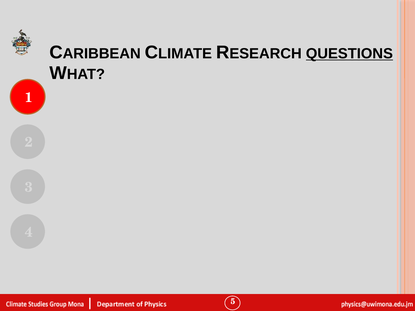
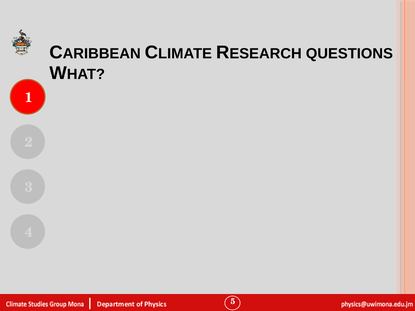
QUESTIONS underline: present -> none
